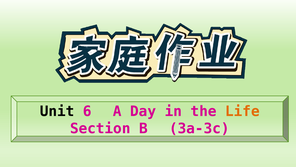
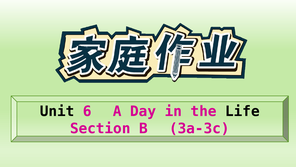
Life colour: orange -> black
